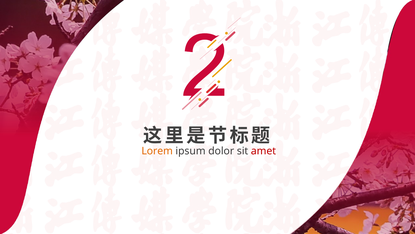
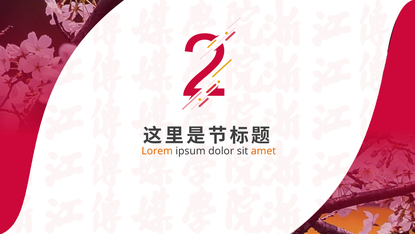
amet colour: red -> orange
